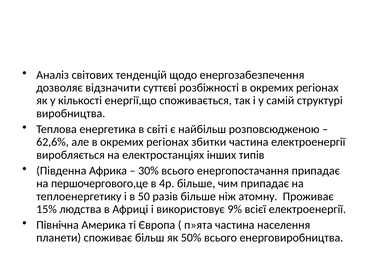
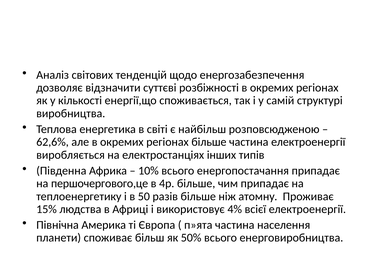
регіонах збитки: збитки -> більше
30%: 30% -> 10%
9%: 9% -> 4%
